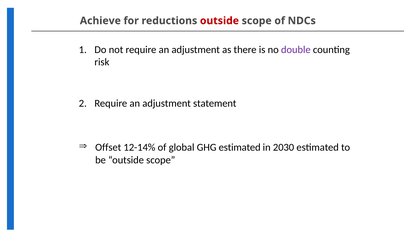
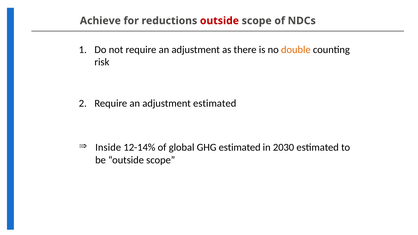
double colour: purple -> orange
adjustment statement: statement -> estimated
Offset: Offset -> Inside
